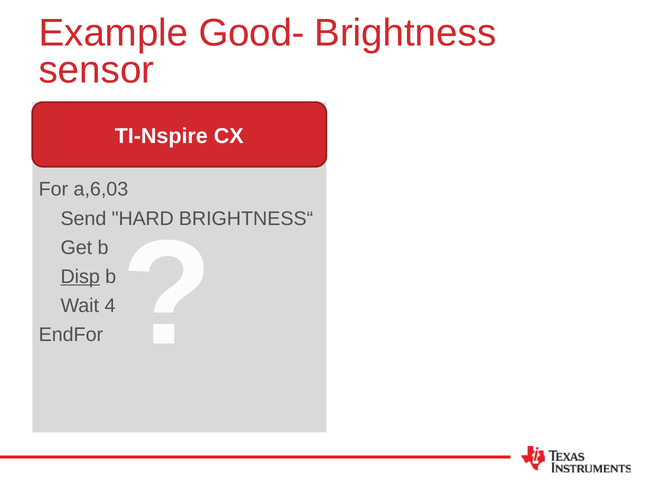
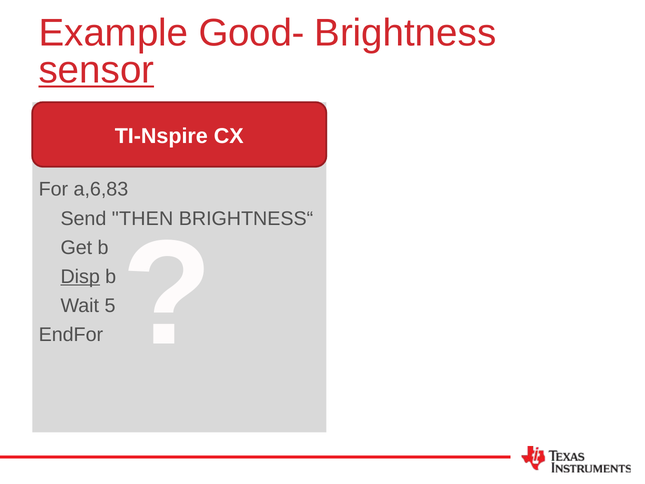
sensor underline: none -> present
a,6,03: a,6,03 -> a,6,83
HARD: HARD -> THEN
4: 4 -> 5
